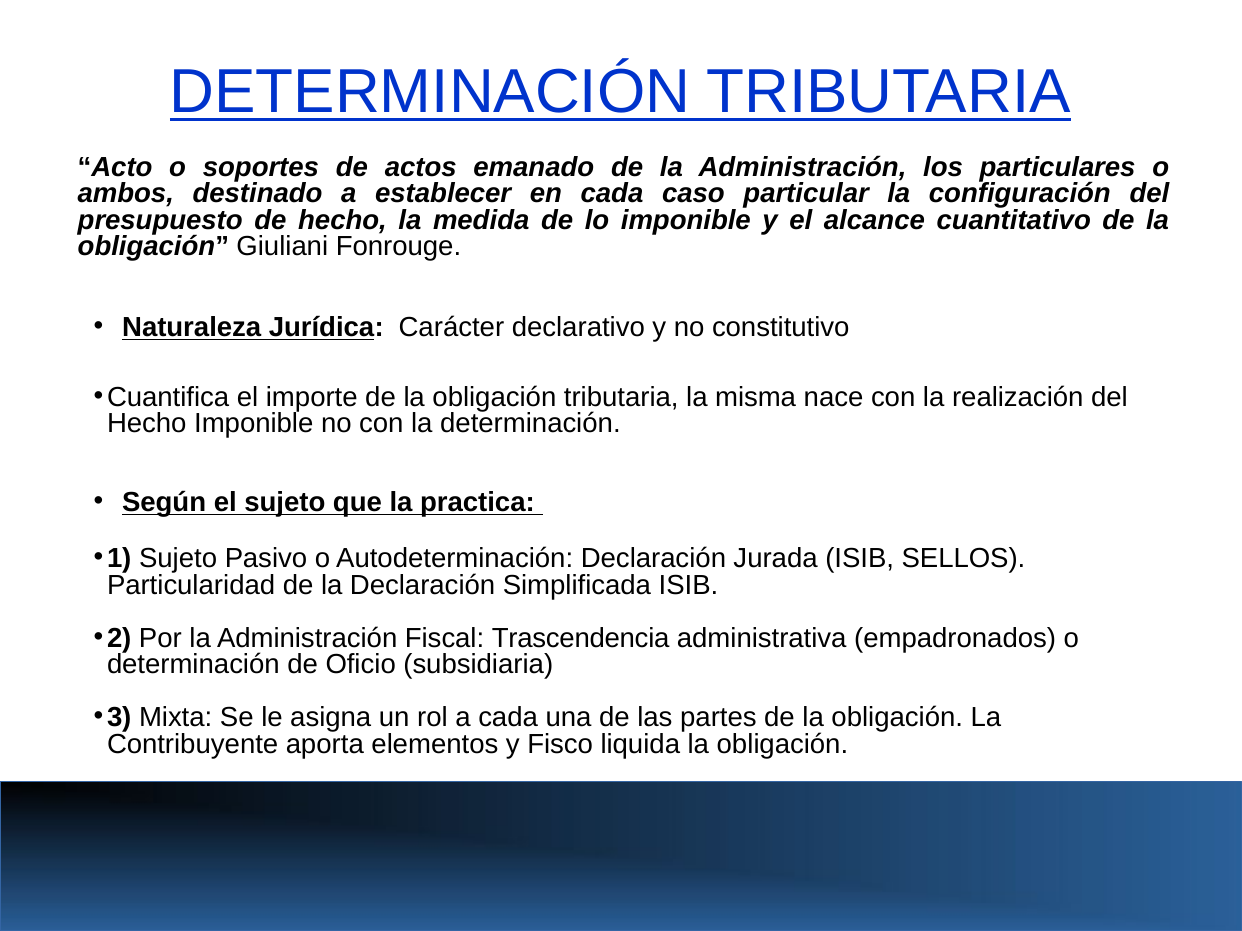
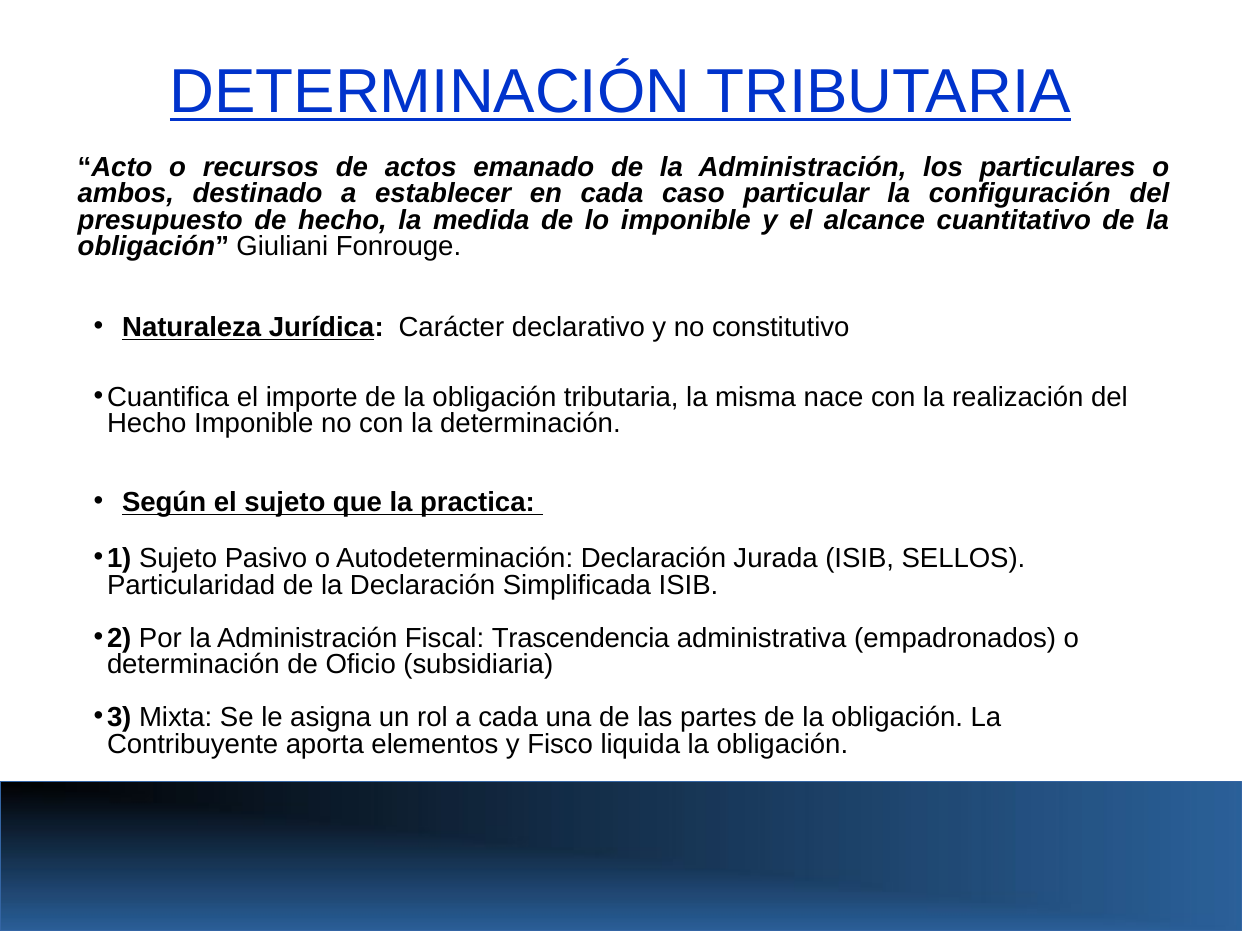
soportes: soportes -> recursos
